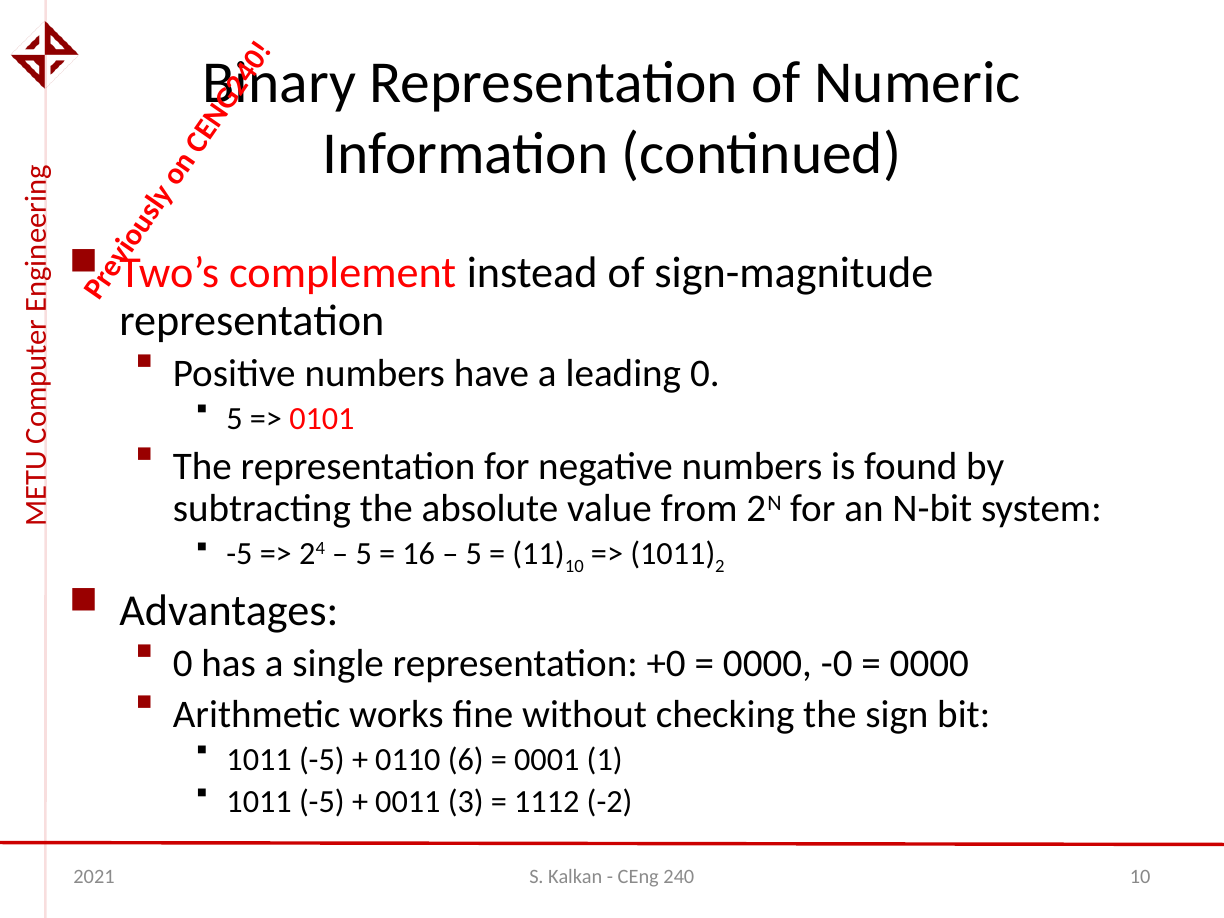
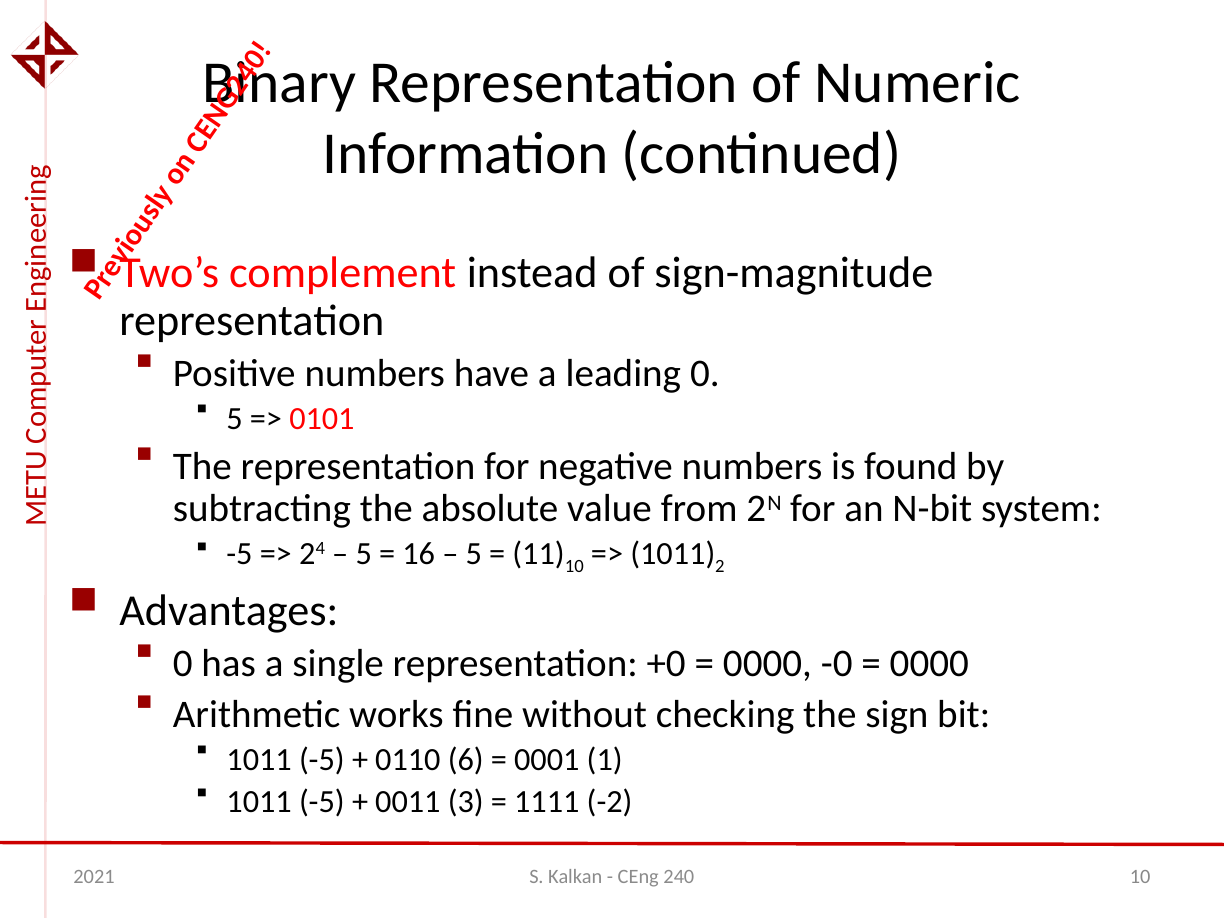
1112: 1112 -> 1111
